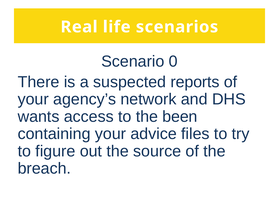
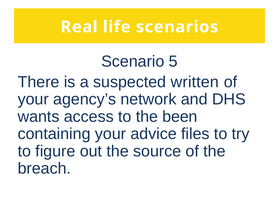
0: 0 -> 5
reports: reports -> written
